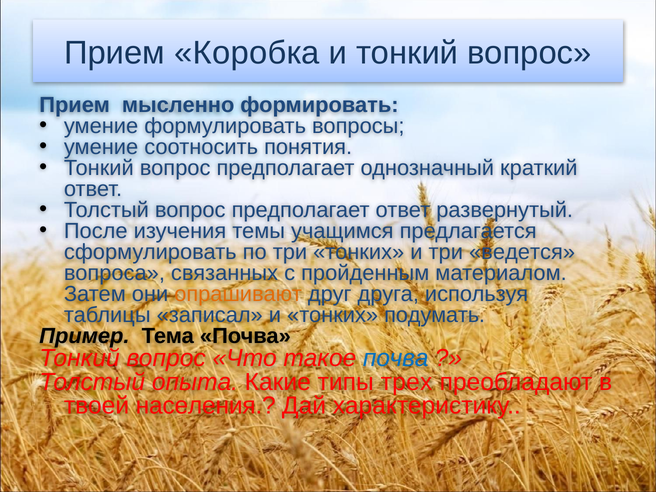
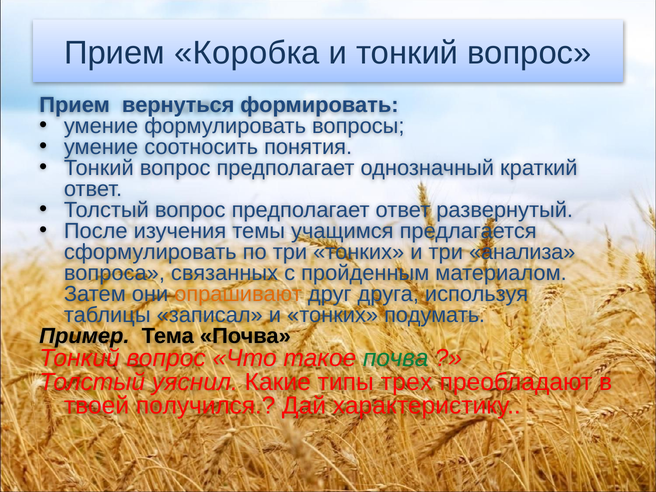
мысленно: мысленно -> вернуться
ведется: ведется -> анализа
почва at (396, 358) colour: blue -> green
опыта: опыта -> уяснил
населения: населения -> получился
